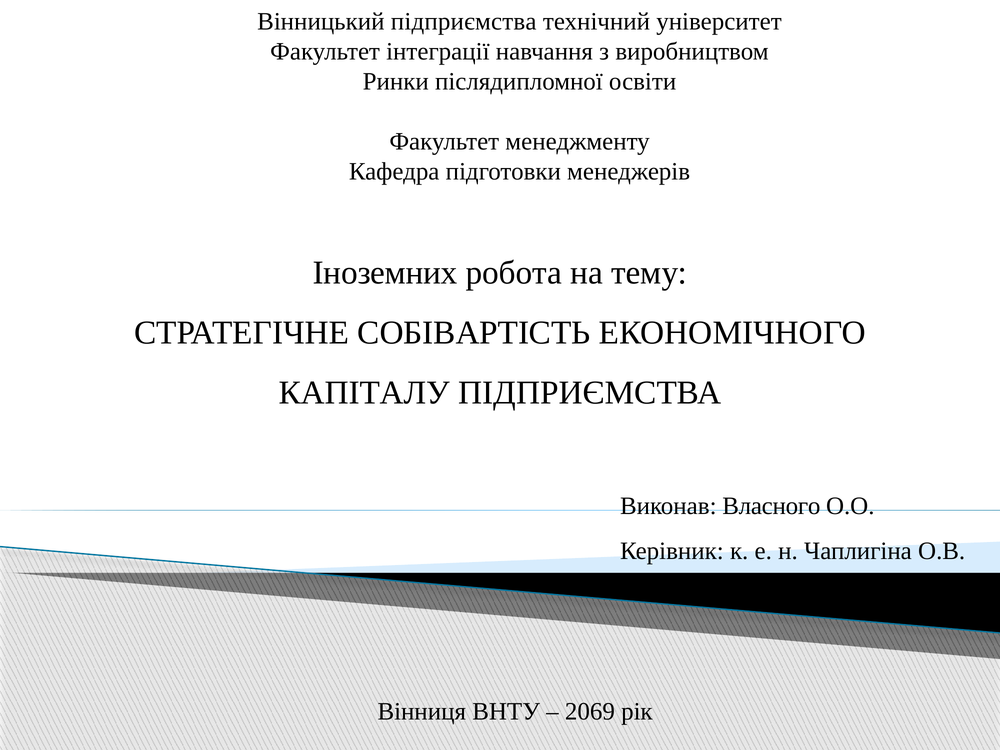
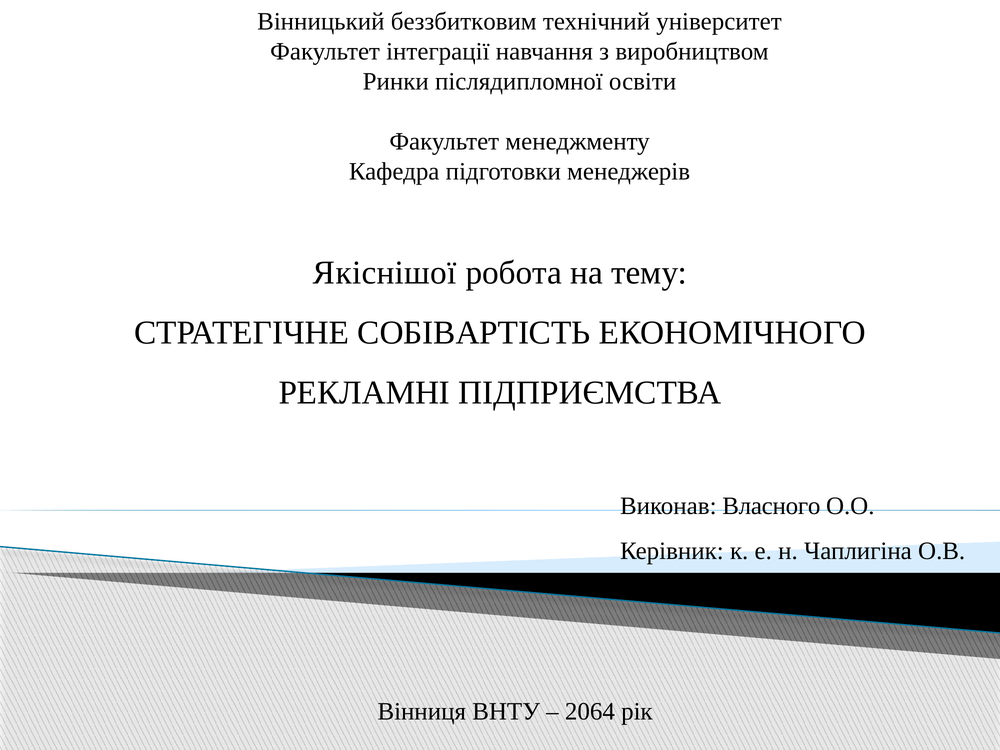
Вінницький підприємства: підприємства -> беззбитковим
Іноземних: Іноземних -> Якіснішої
КАПІТАЛУ: КАПІТАЛУ -> РЕКЛАМНІ
2069: 2069 -> 2064
